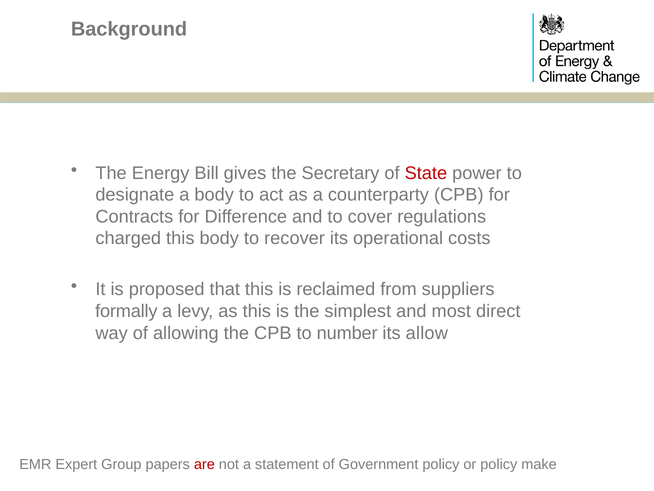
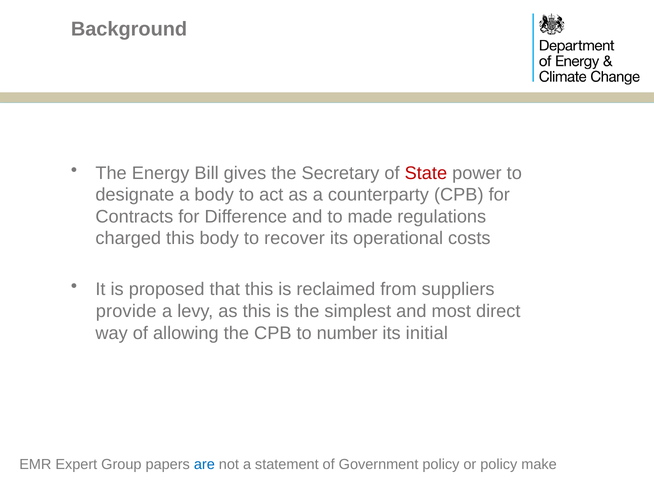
cover: cover -> made
formally: formally -> provide
allow: allow -> initial
are colour: red -> blue
